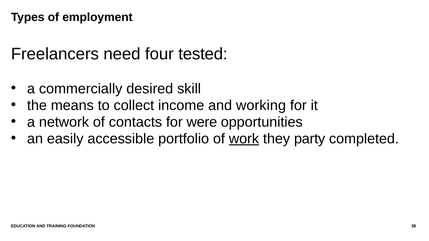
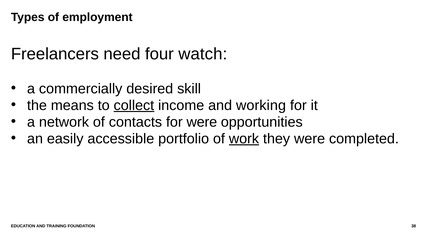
tested: tested -> watch
collect underline: none -> present
they party: party -> were
